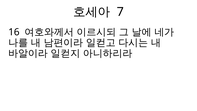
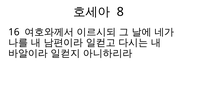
7: 7 -> 8
